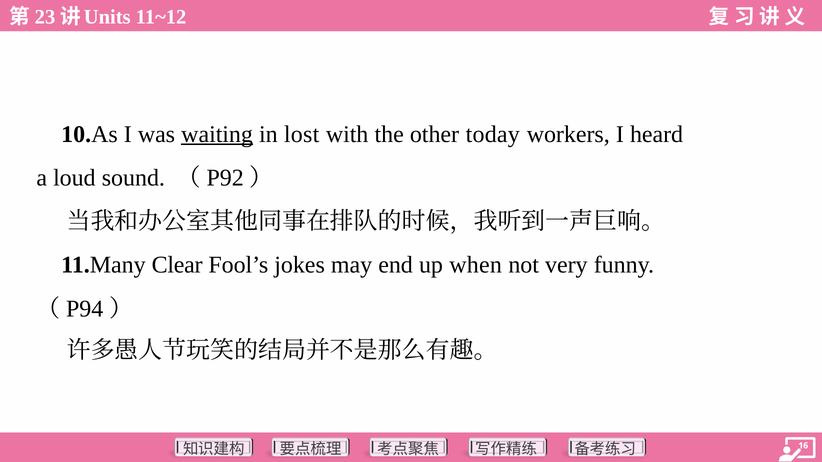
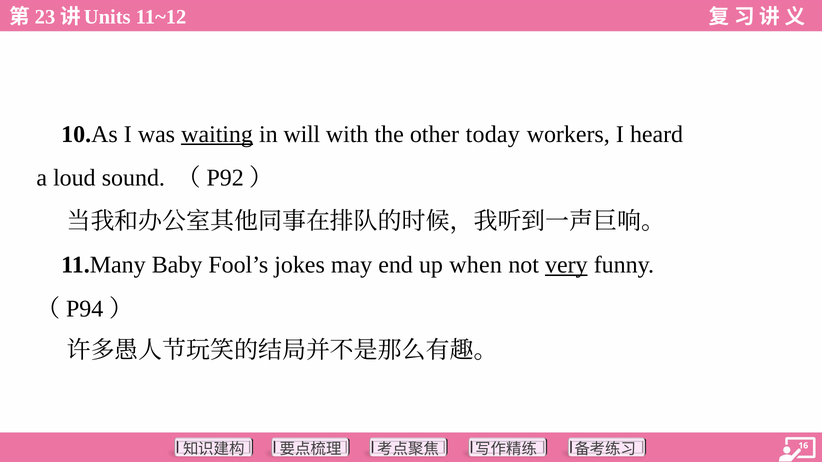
lost: lost -> will
Clear: Clear -> Baby
very underline: none -> present
